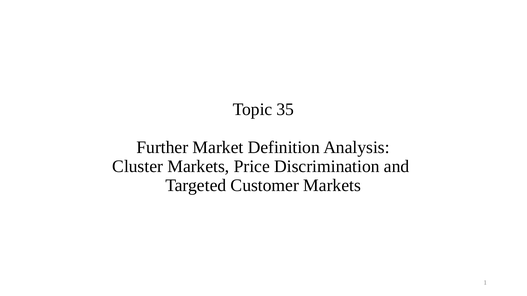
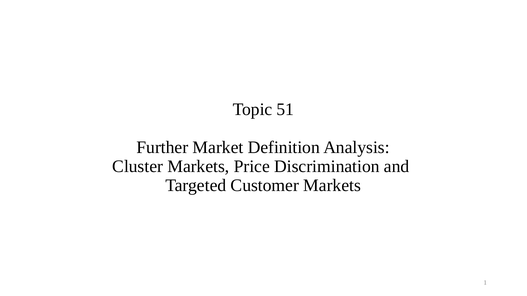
35: 35 -> 51
